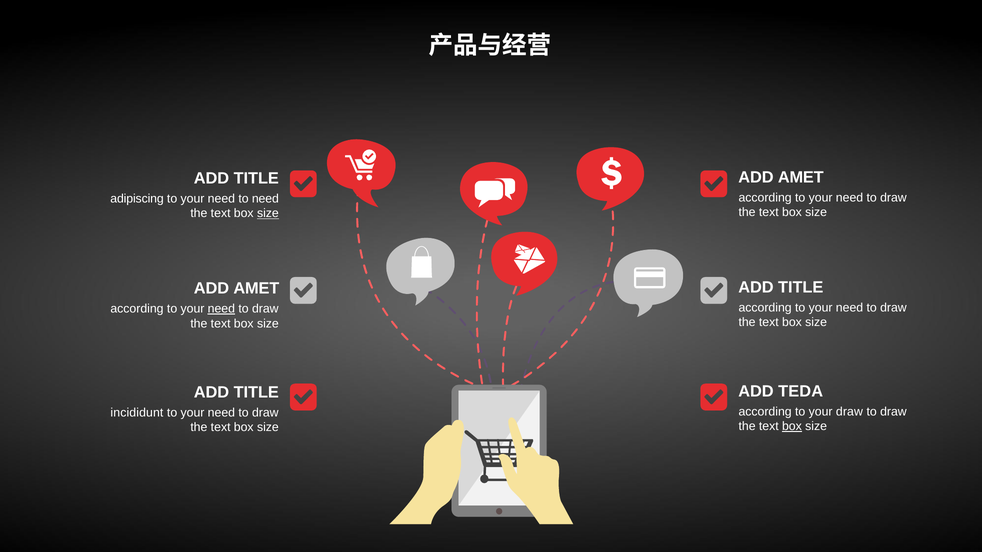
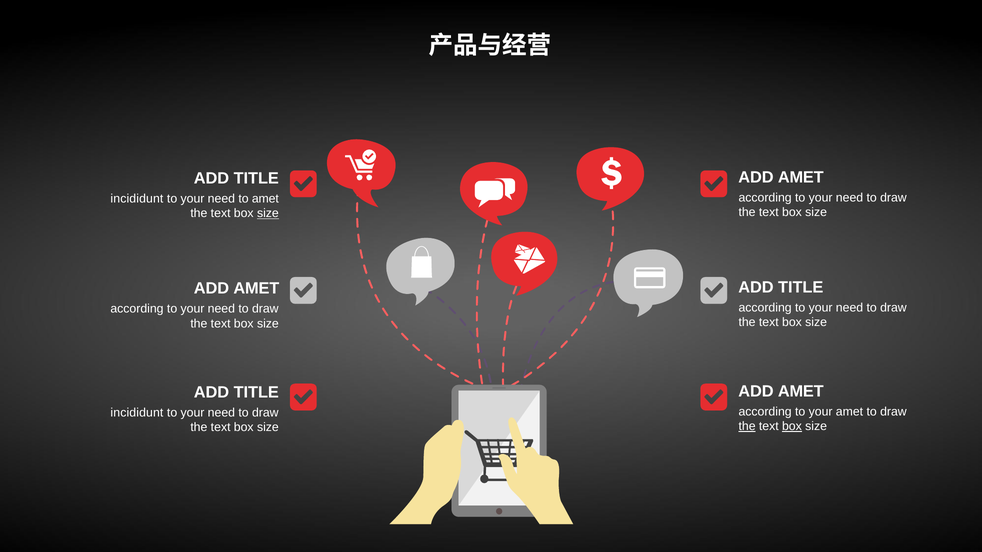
adipiscing at (137, 199): adipiscing -> incididunt
to need: need -> amet
need at (221, 309) underline: present -> none
TEDA at (801, 392): TEDA -> AMET
your draw: draw -> amet
the at (747, 427) underline: none -> present
